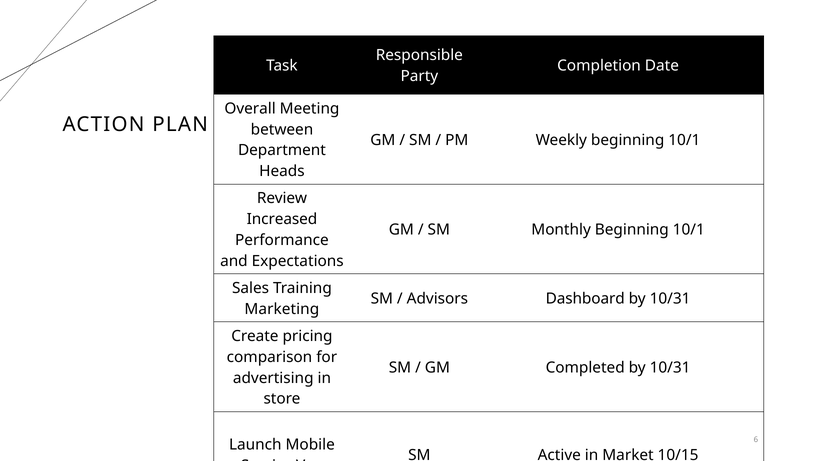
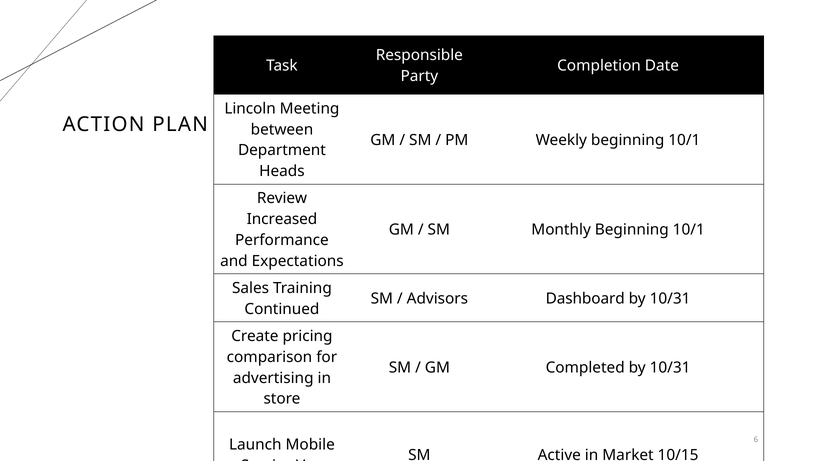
Overall: Overall -> Lincoln
Marketing: Marketing -> Continued
